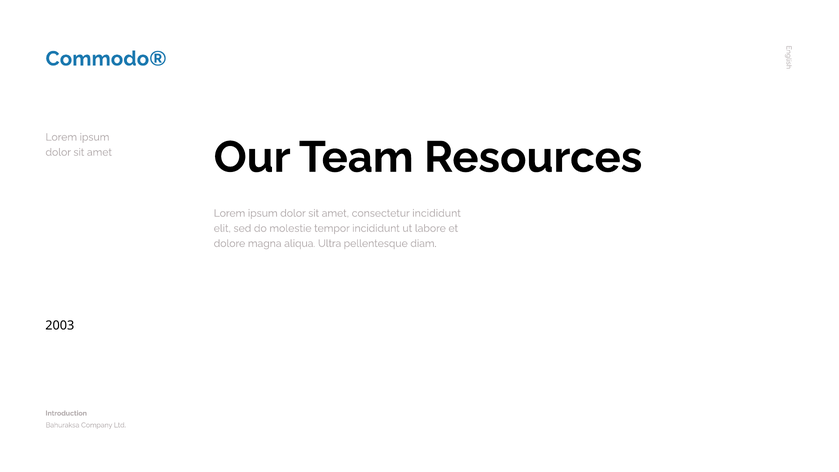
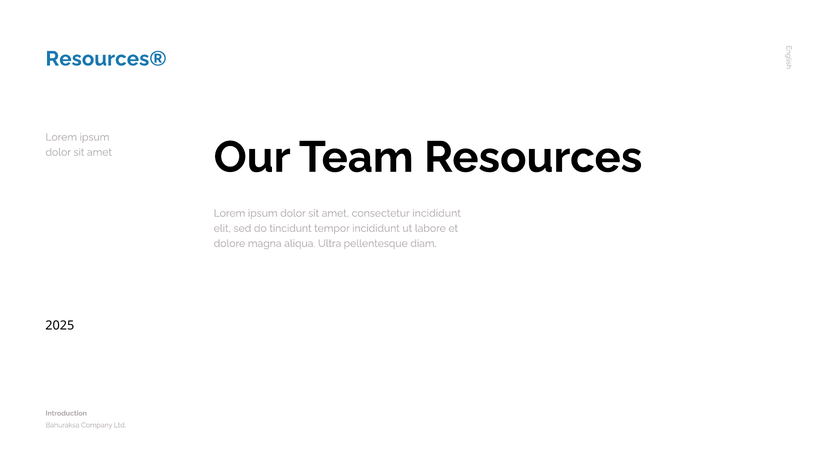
Commodo®: Commodo® -> Resources®
molestie: molestie -> tincidunt
2003: 2003 -> 2025
